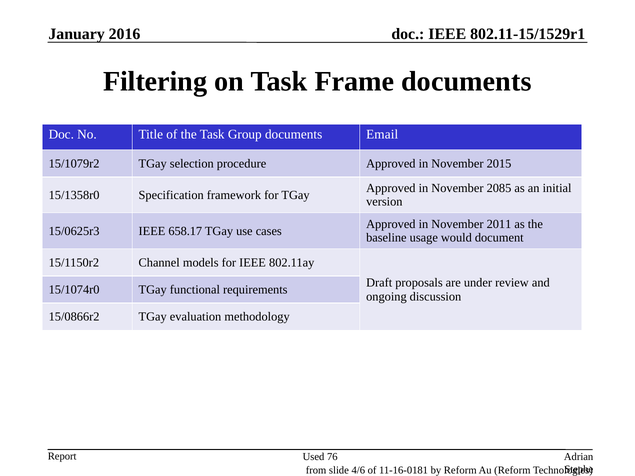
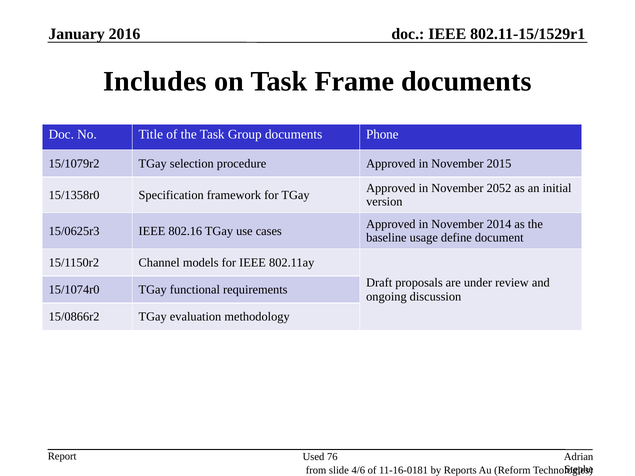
Filtering: Filtering -> Includes
Email: Email -> Phone
2085: 2085 -> 2052
2011: 2011 -> 2014
658.17: 658.17 -> 802.16
would: would -> define
by Reform: Reform -> Reports
